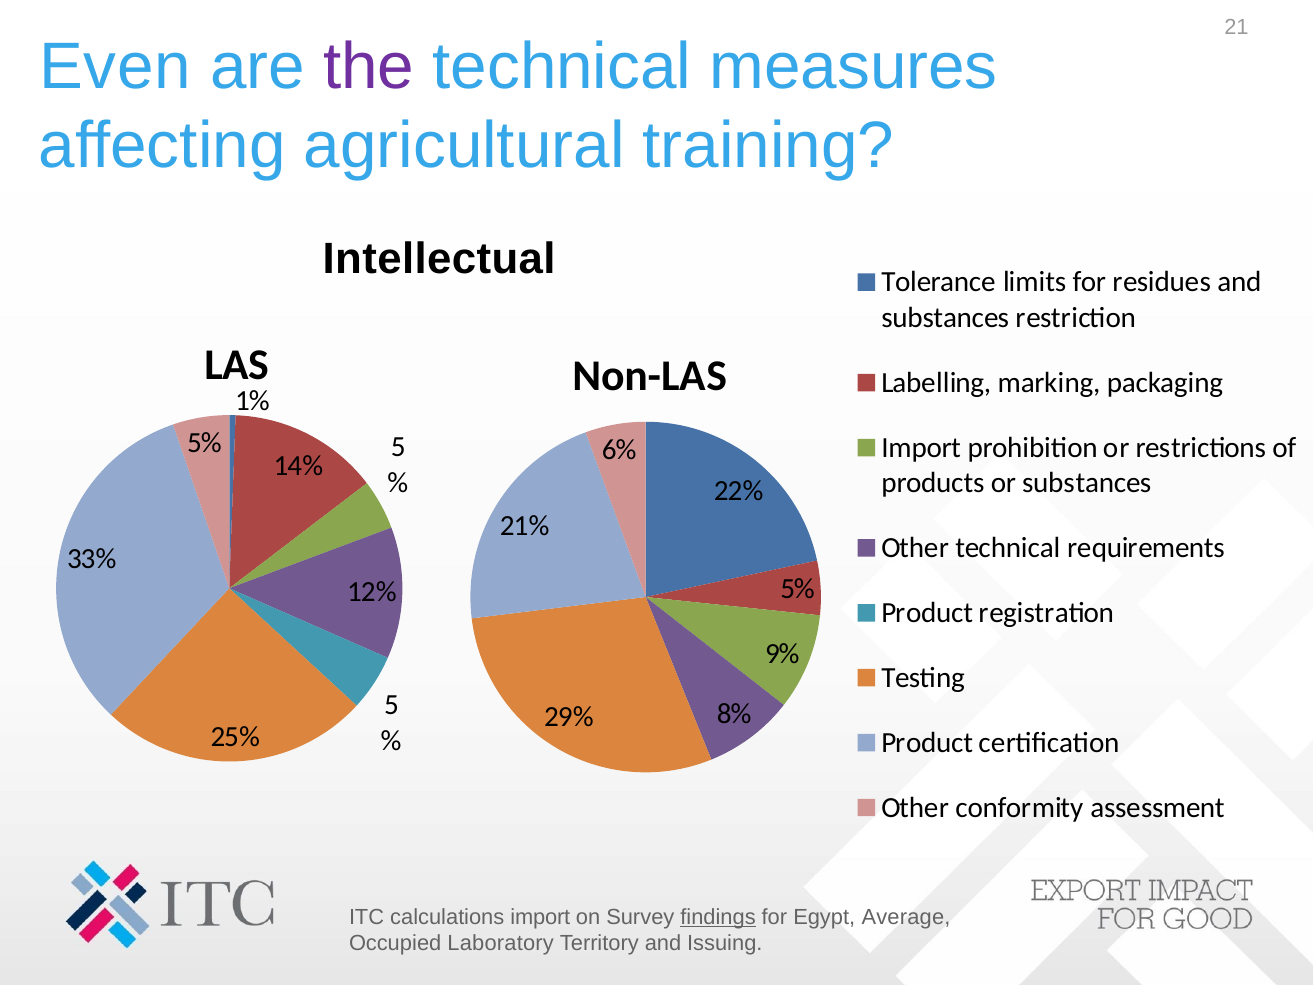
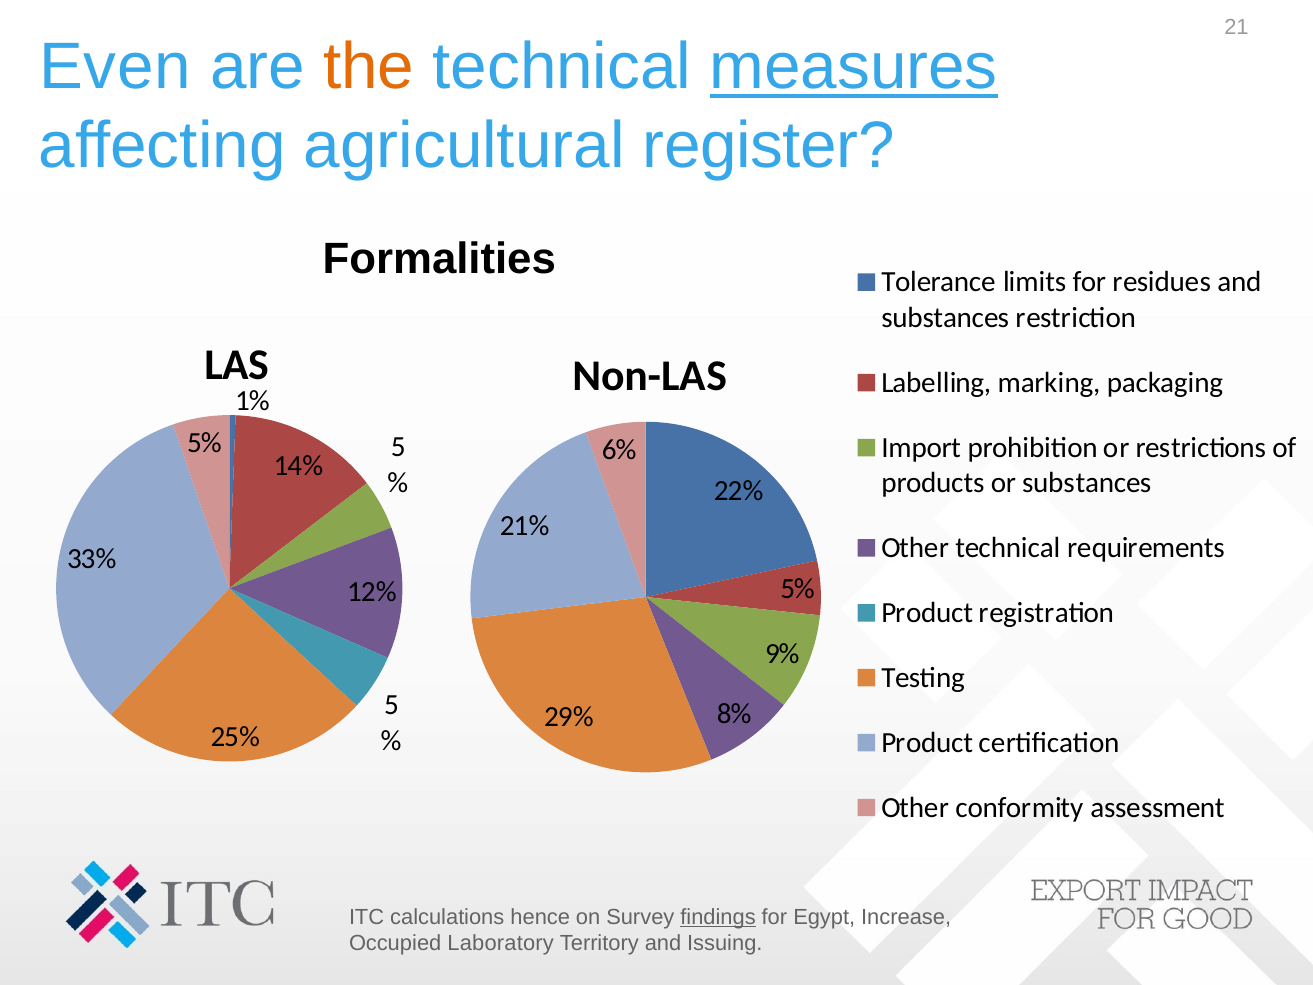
the colour: purple -> orange
measures underline: none -> present
training: training -> register
Intellectual: Intellectual -> Formalities
calculations import: import -> hence
Average: Average -> Increase
